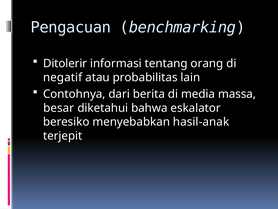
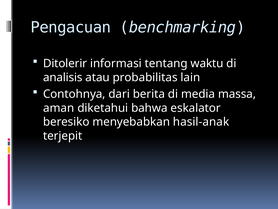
orang: orang -> waktu
negatif: negatif -> analisis
besar: besar -> aman
